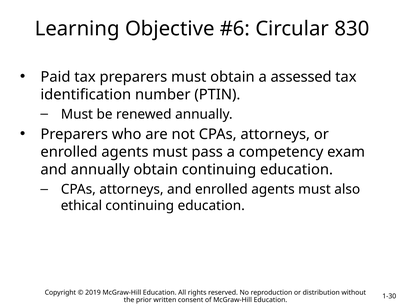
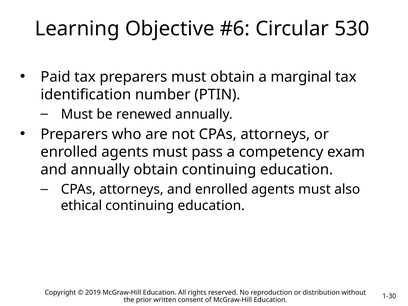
830: 830 -> 530
assessed: assessed -> marginal
